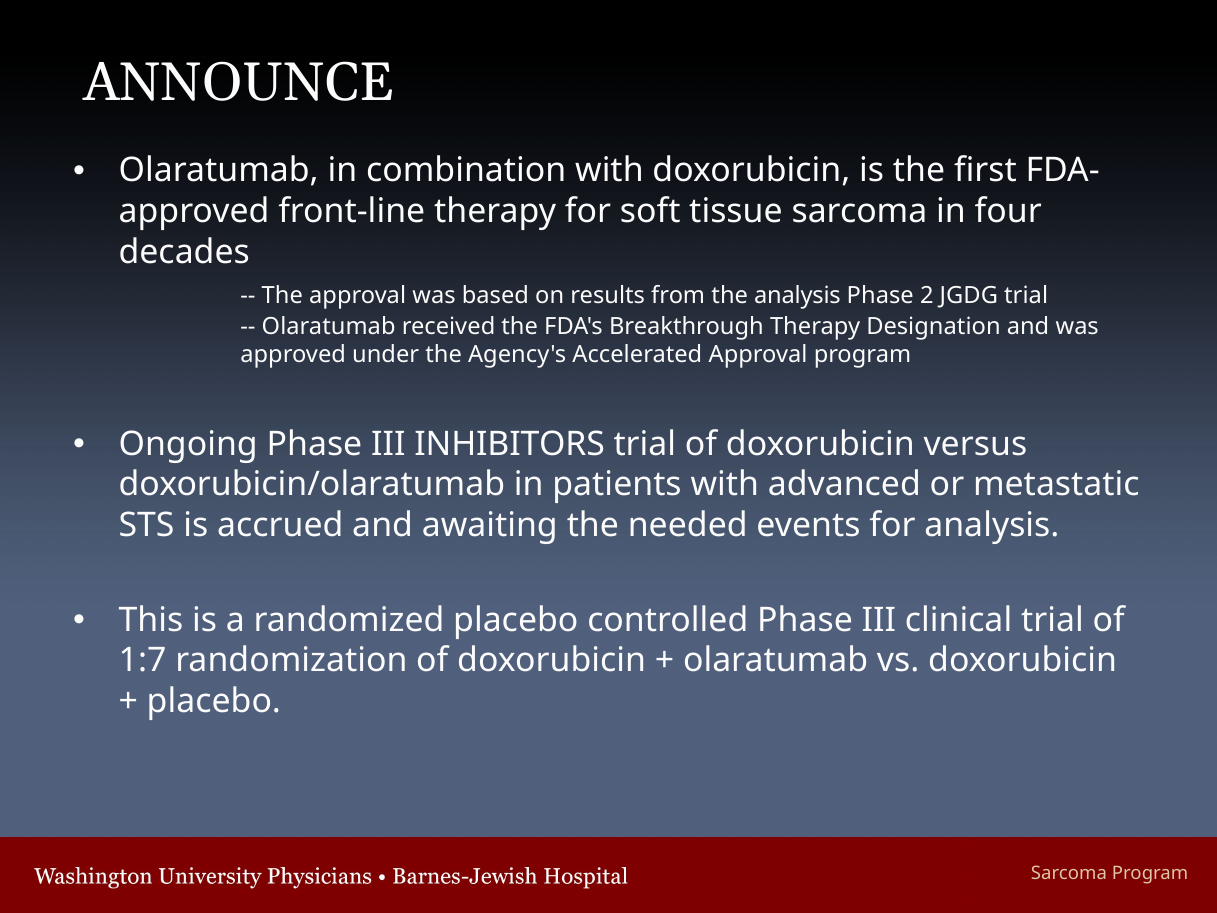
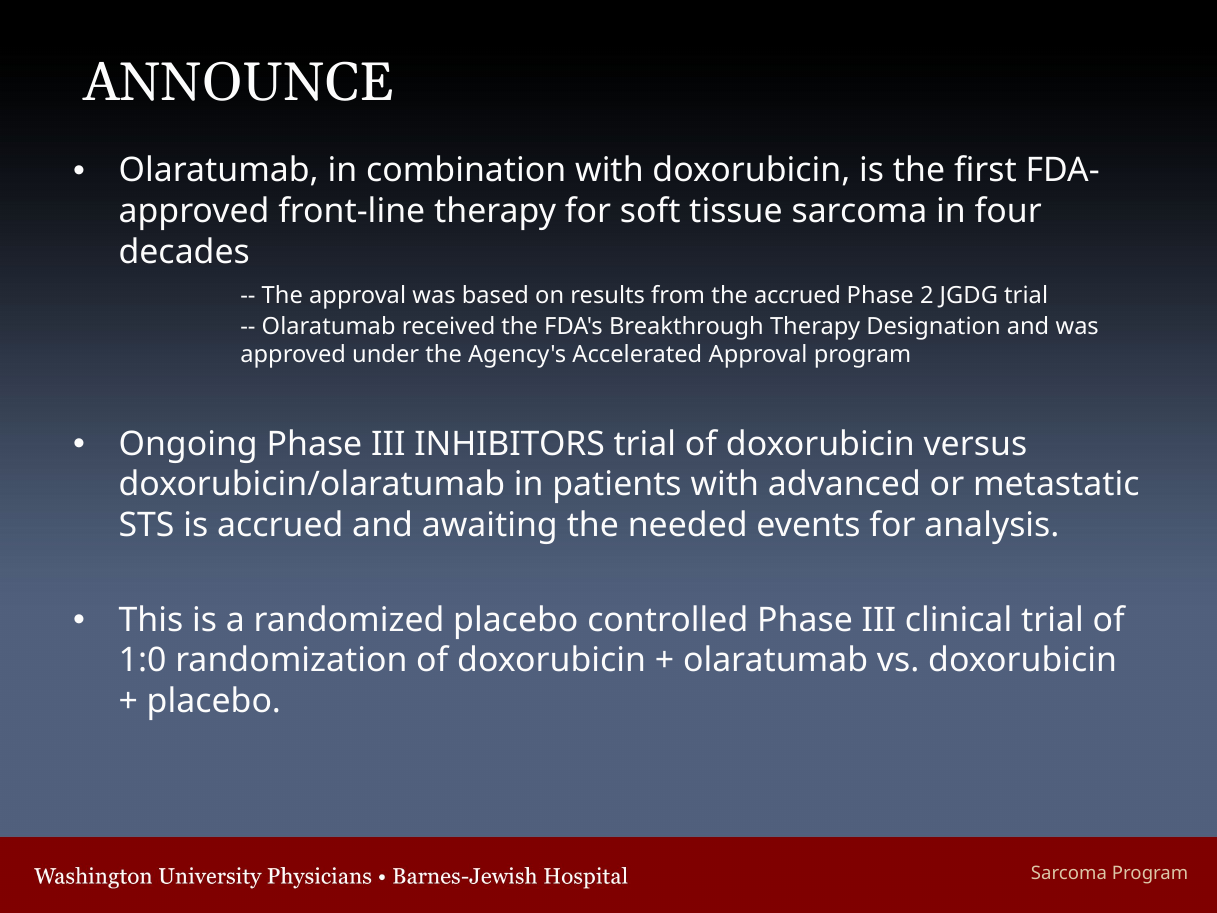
the analysis: analysis -> accrued
1:7: 1:7 -> 1:0
